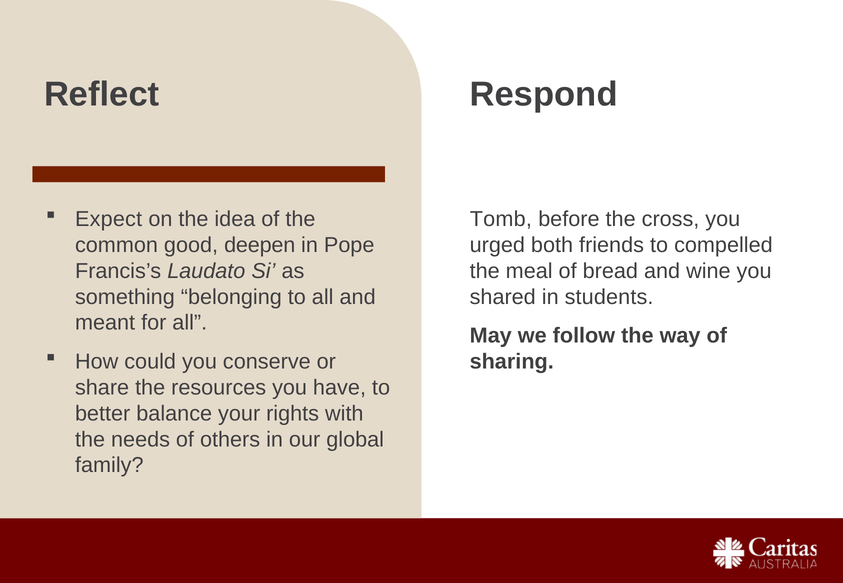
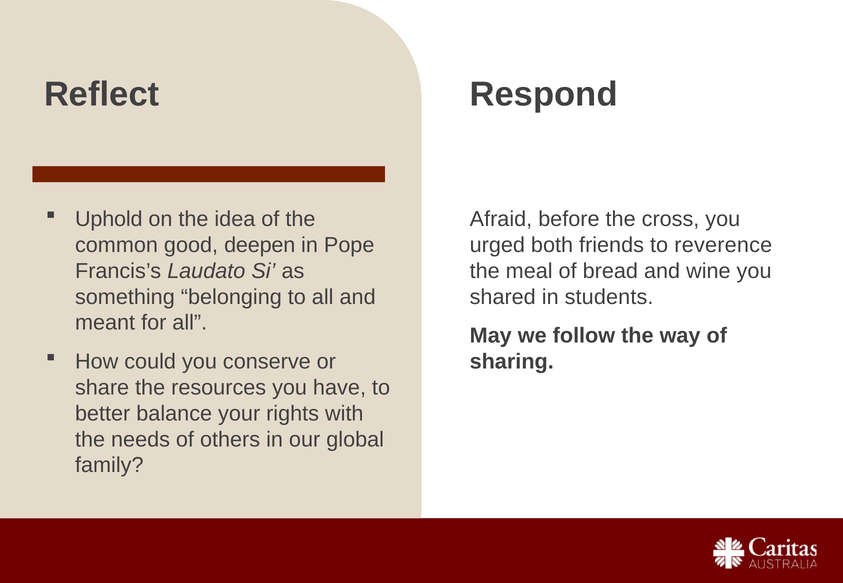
Expect: Expect -> Uphold
Tomb: Tomb -> Afraid
compelled: compelled -> reverence
